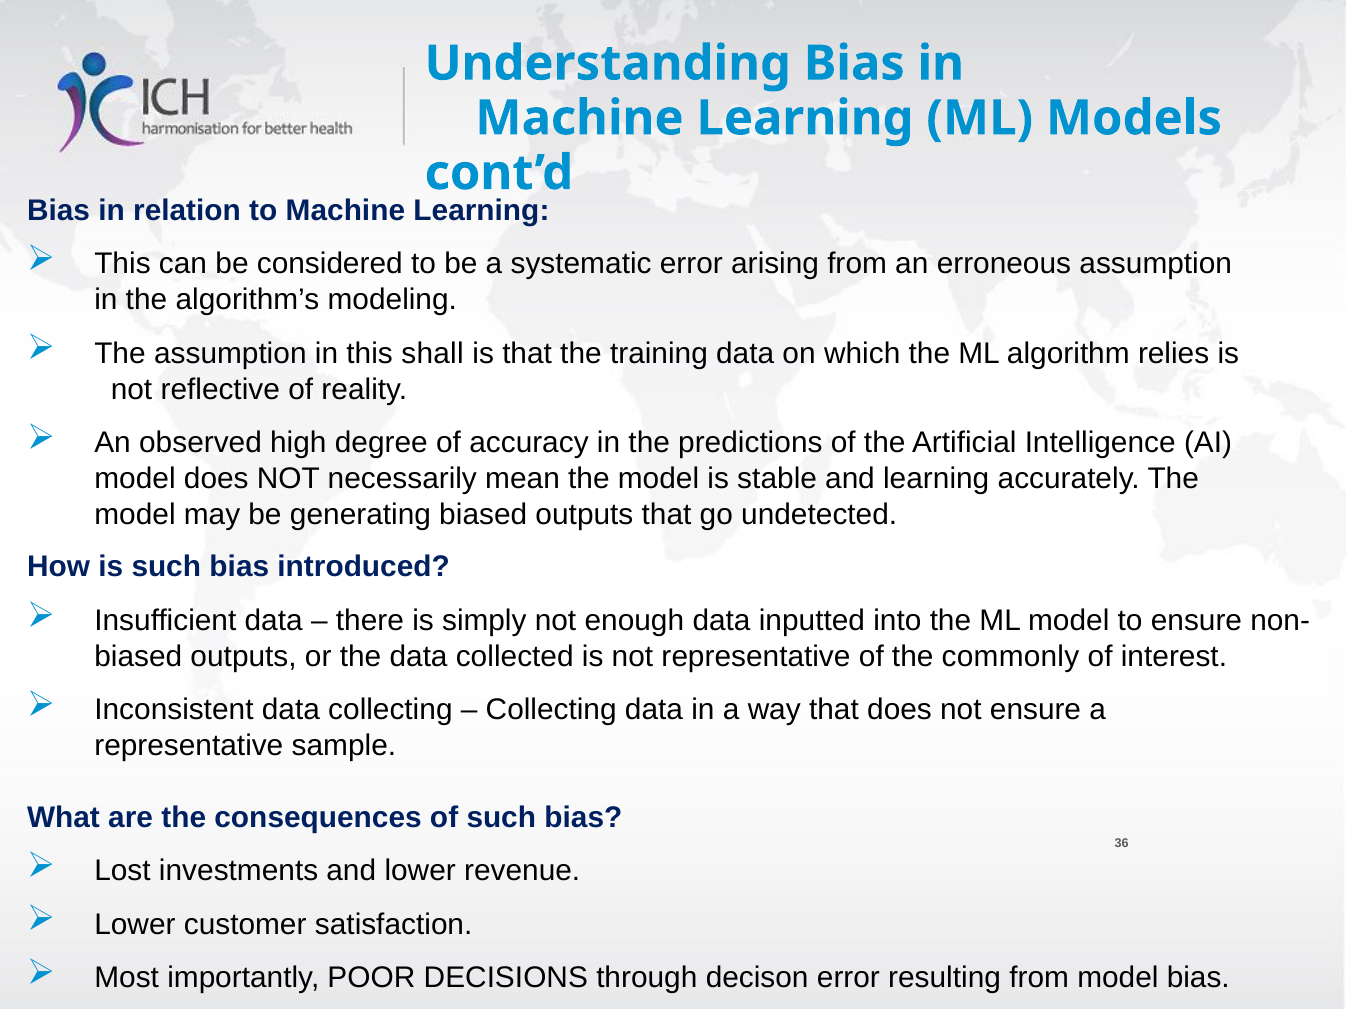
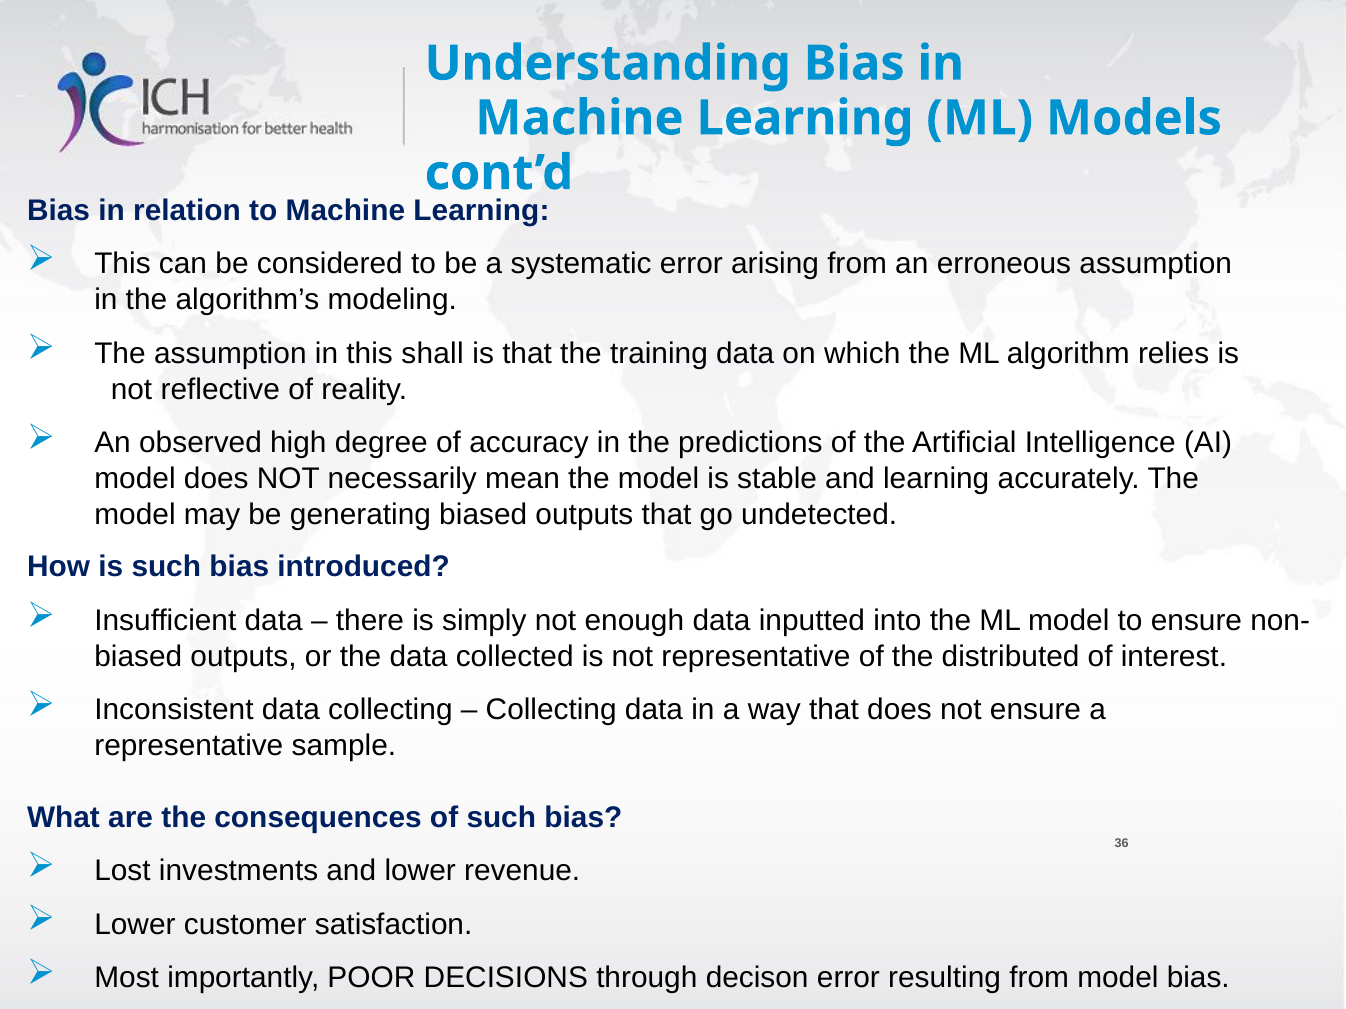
commonly: commonly -> distributed
